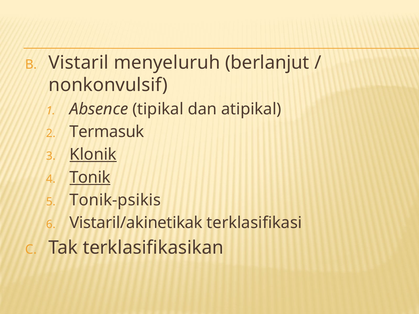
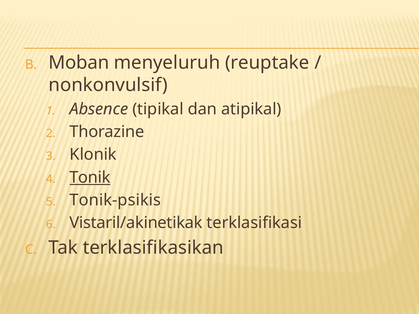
Vistaril: Vistaril -> Moban
berlanjut: berlanjut -> reuptake
Termasuk: Termasuk -> Thorazine
Klonik underline: present -> none
